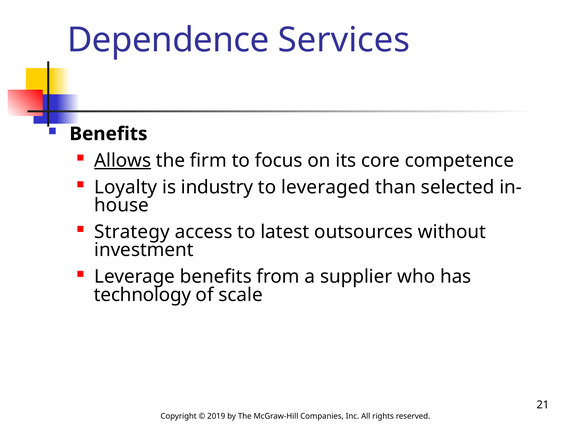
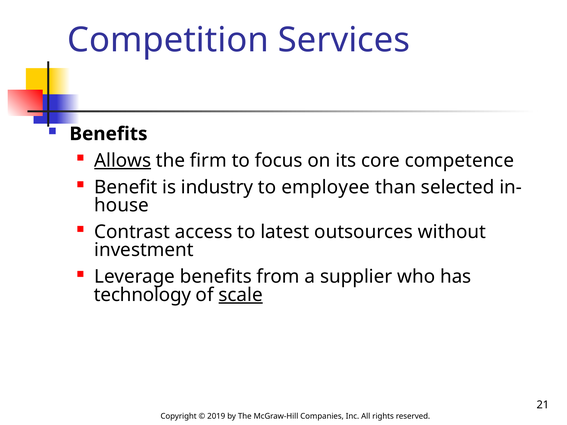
Dependence: Dependence -> Competition
Loyalty: Loyalty -> Benefit
leveraged: leveraged -> employee
Strategy: Strategy -> Contrast
scale underline: none -> present
